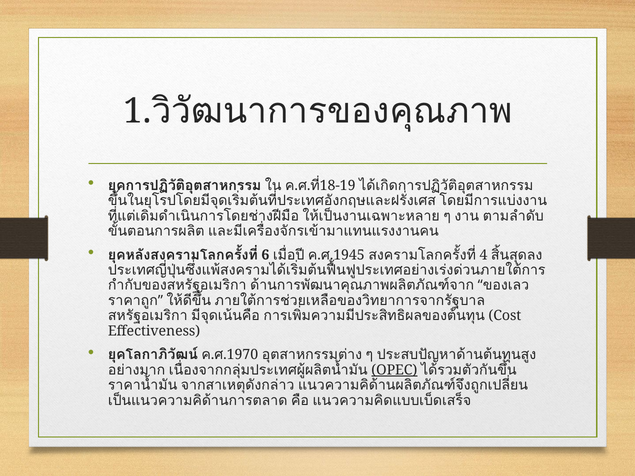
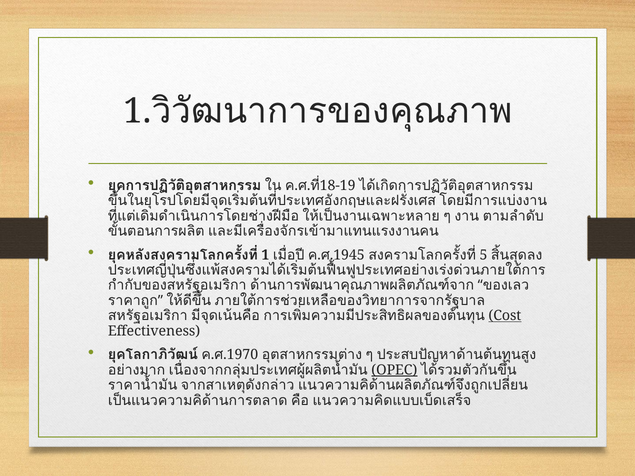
6 at (265, 255): 6 -> 1
4: 4 -> 5
Cost underline: none -> present
